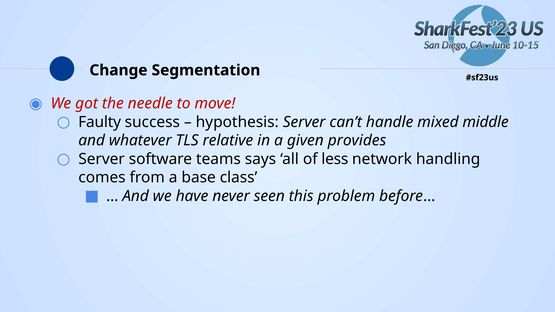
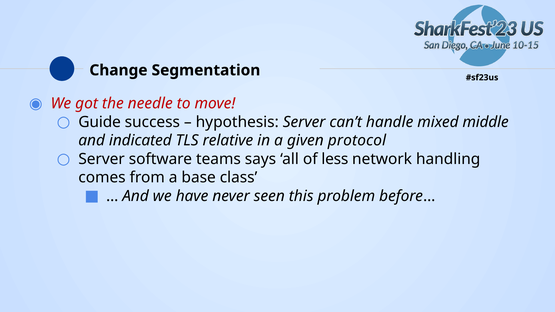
Faulty: Faulty -> Guide
whatever: whatever -> indicated
provides: provides -> protocol
